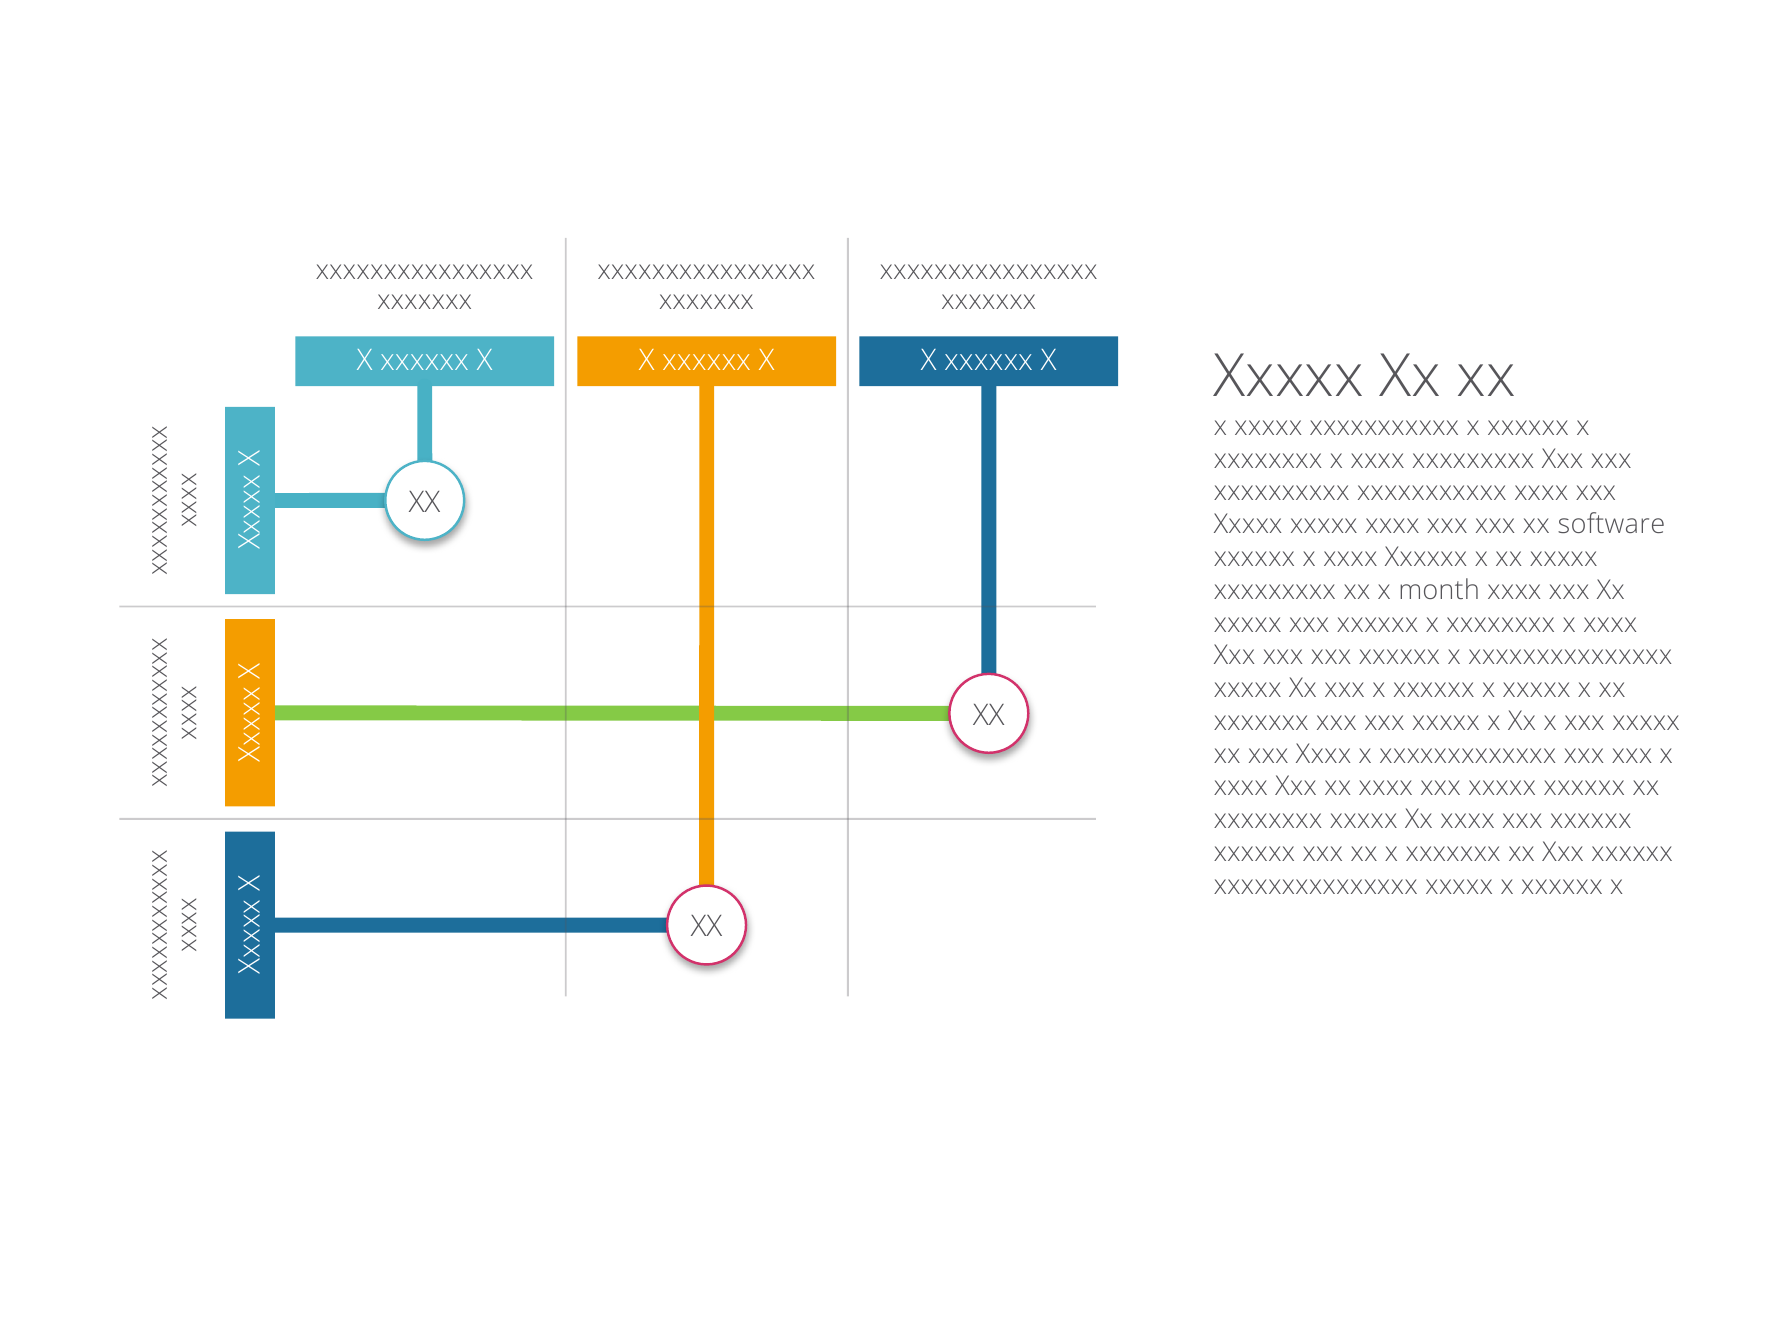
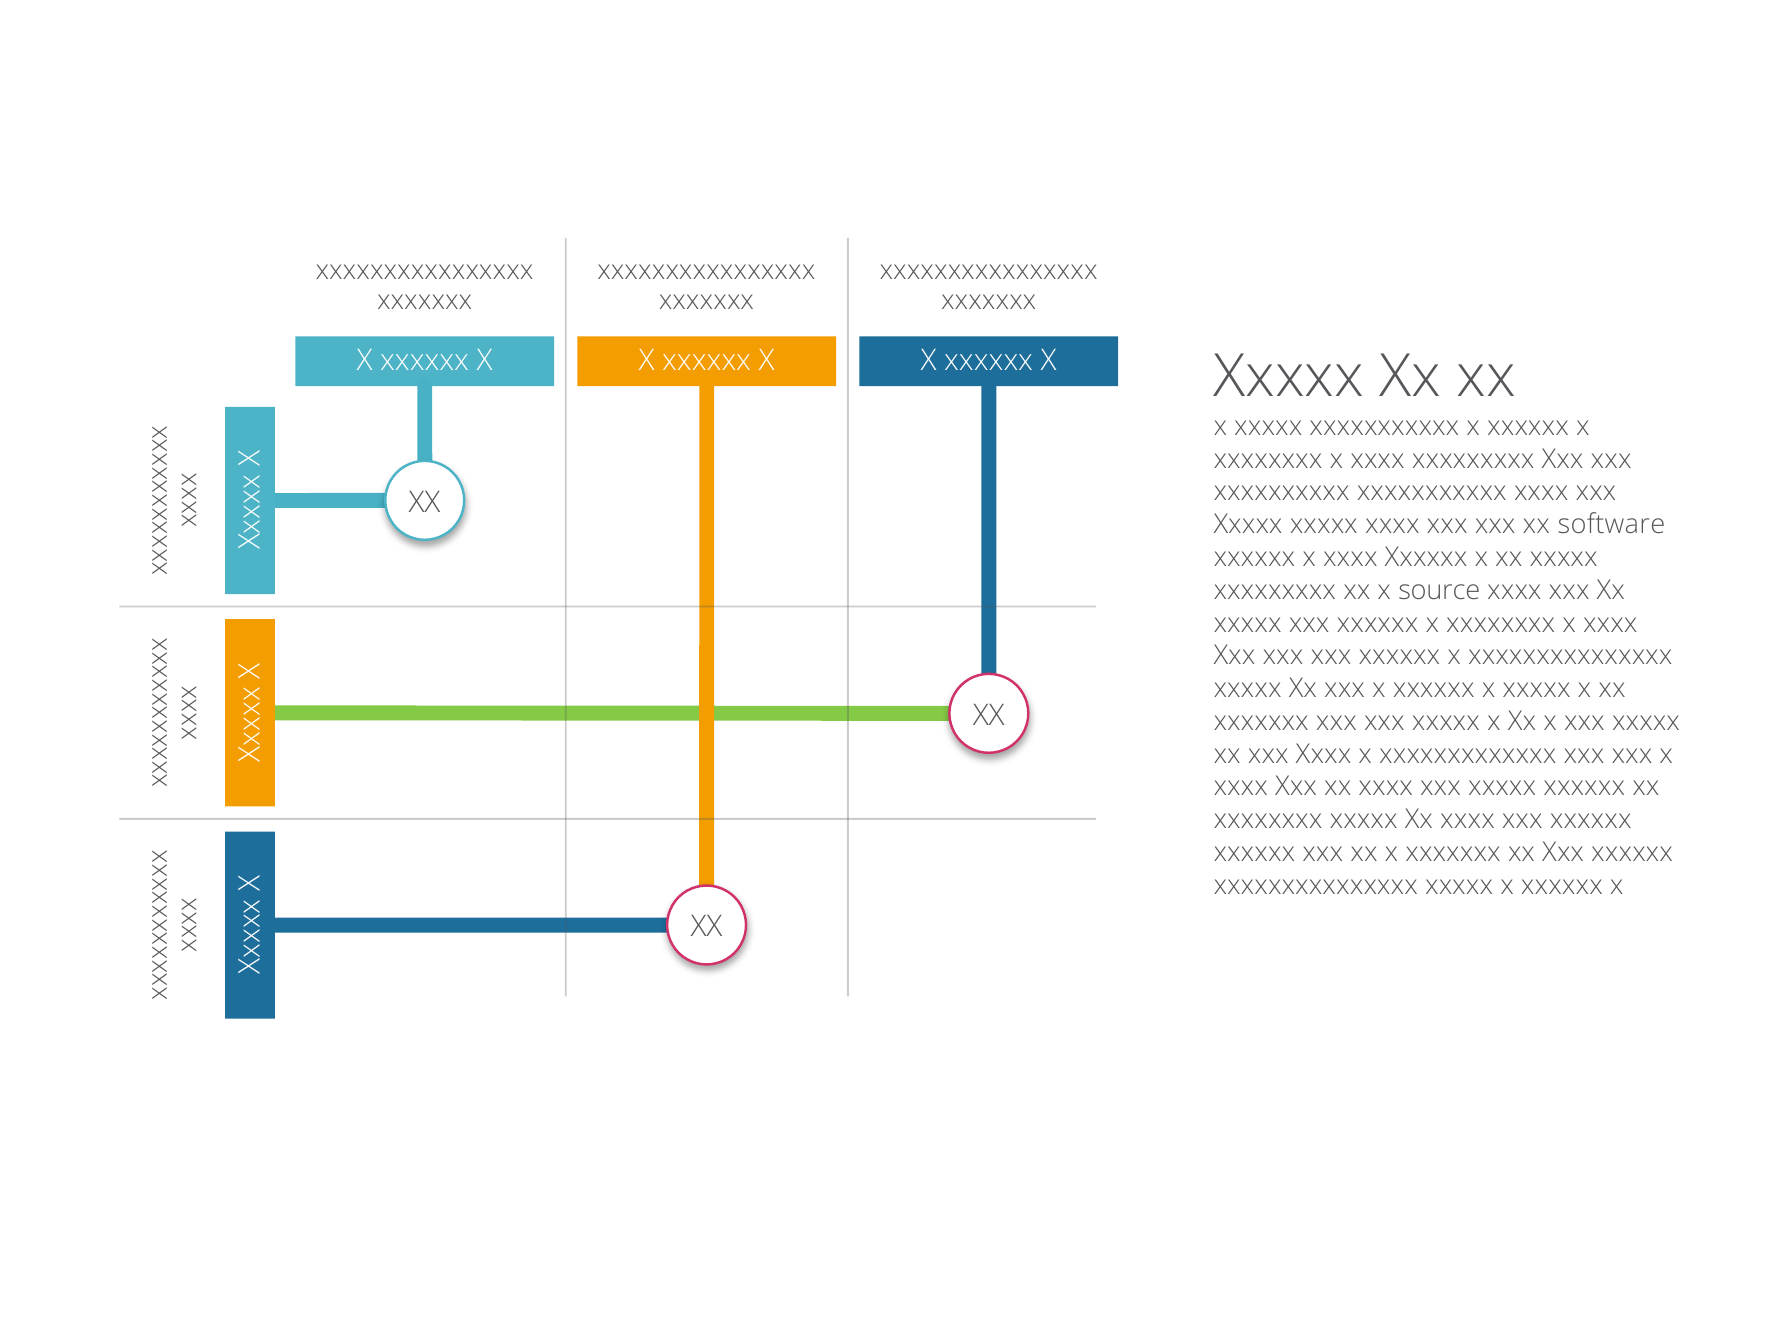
month: month -> source
